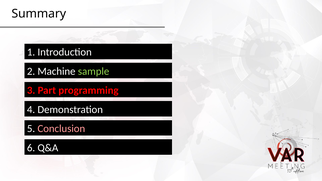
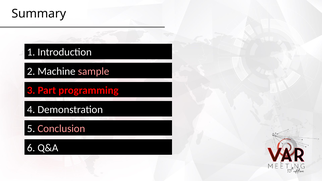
sample colour: light green -> pink
